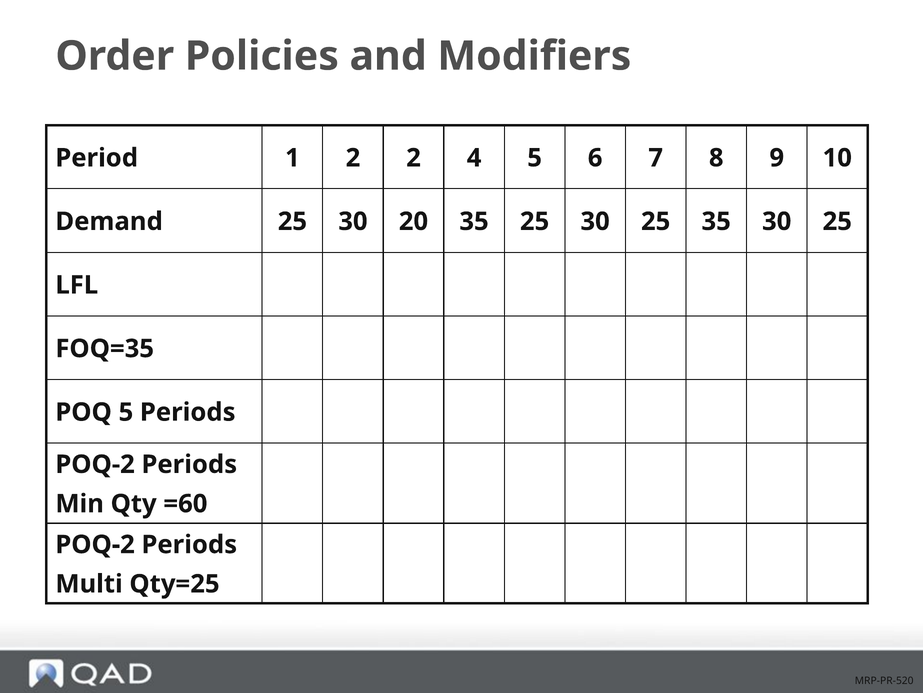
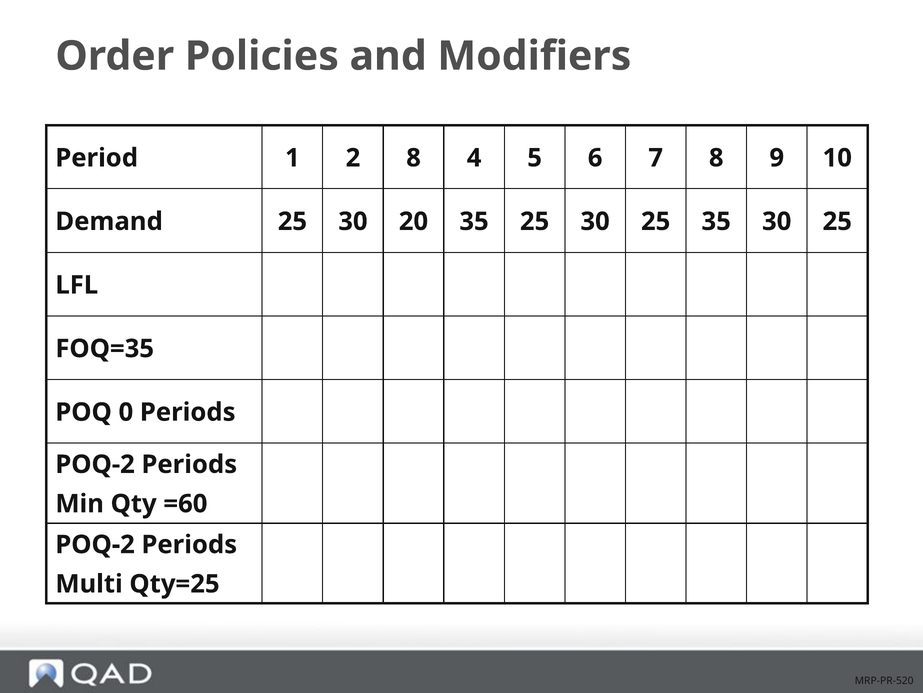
2 2: 2 -> 8
POQ 5: 5 -> 0
